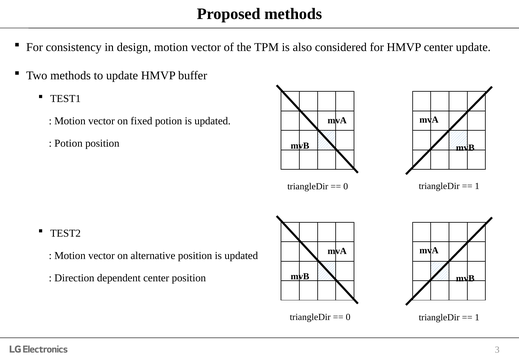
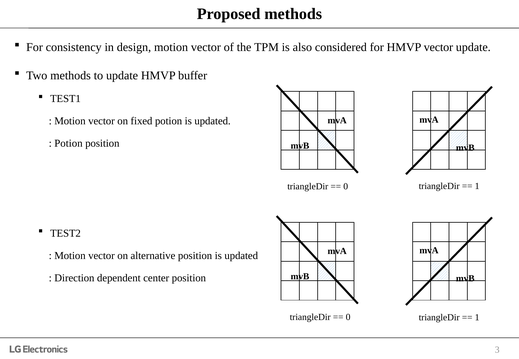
HMVP center: center -> vector
